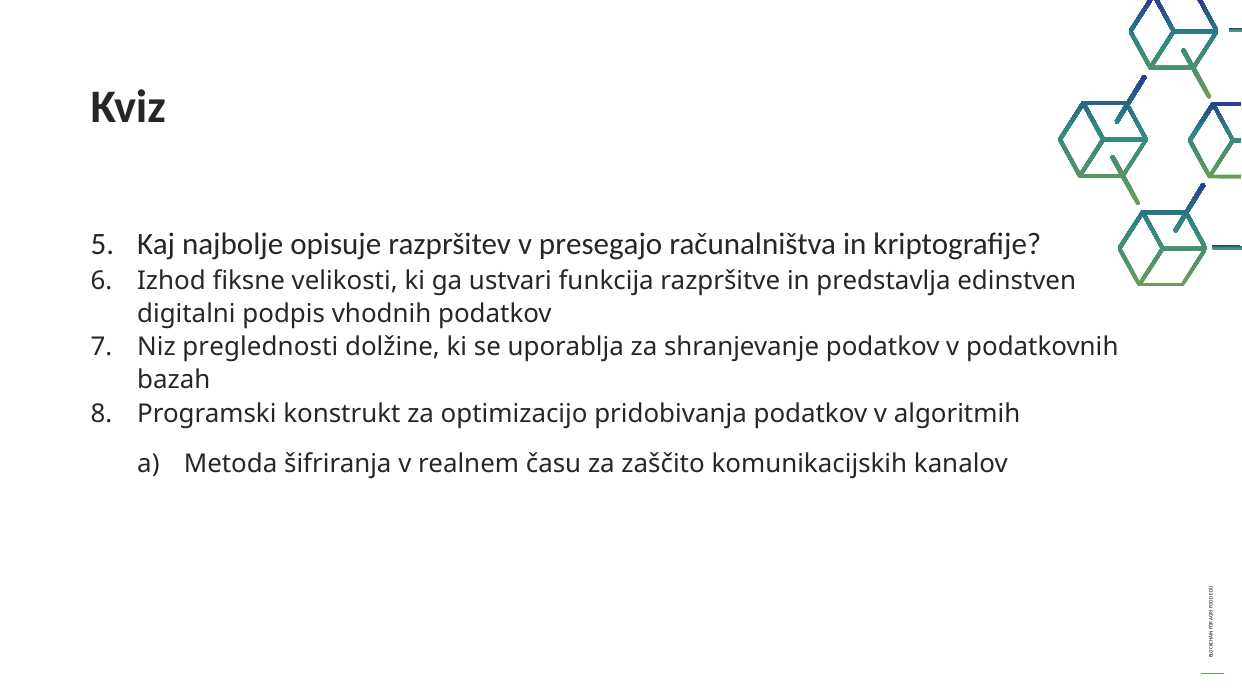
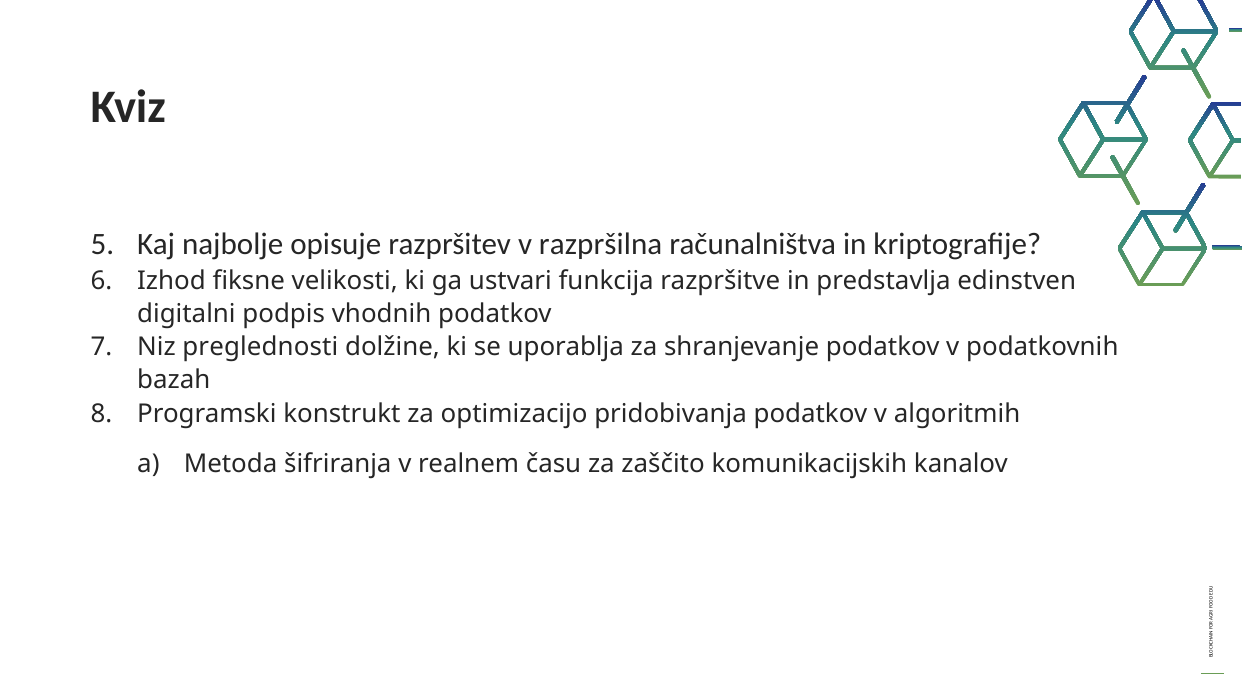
presegajo: presegajo -> razpršilna
